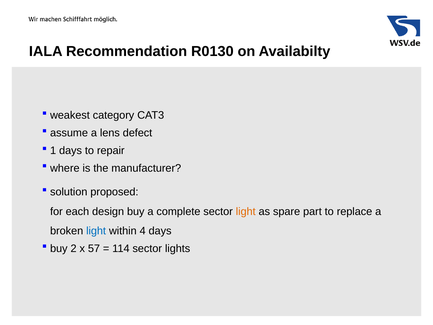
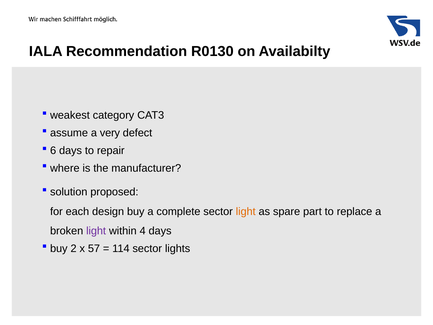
lens: lens -> very
1: 1 -> 6
light at (96, 231) colour: blue -> purple
